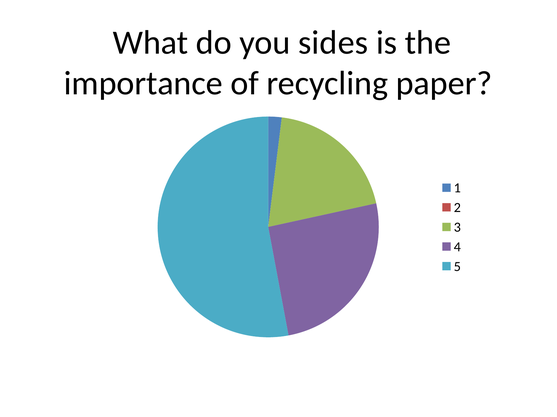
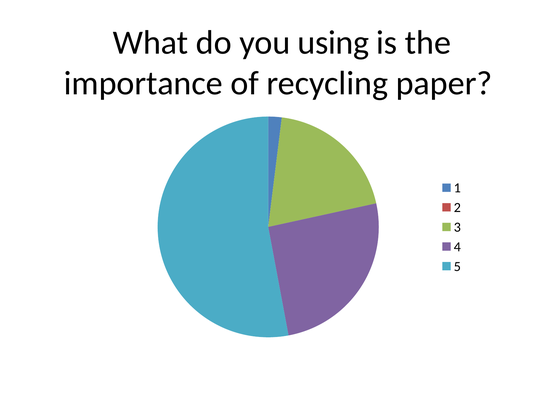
sides: sides -> using
